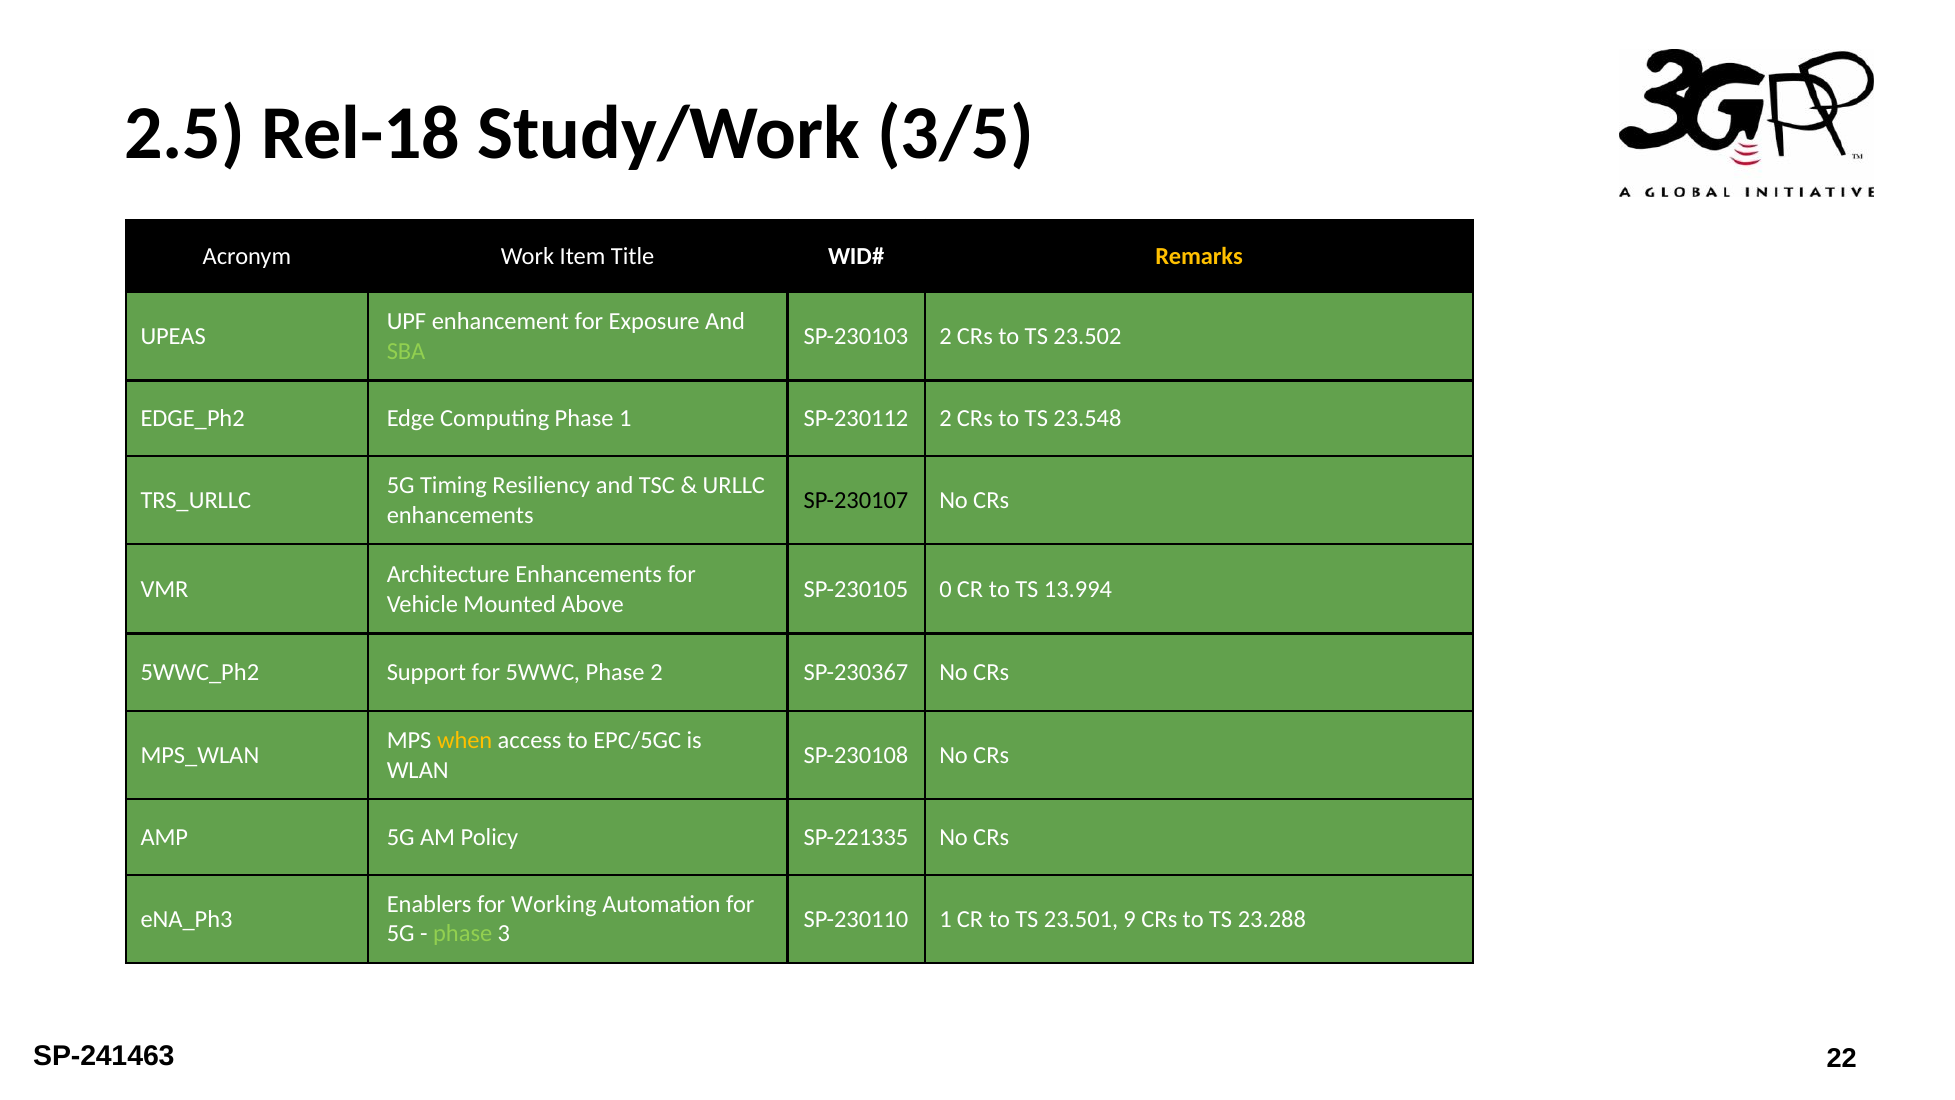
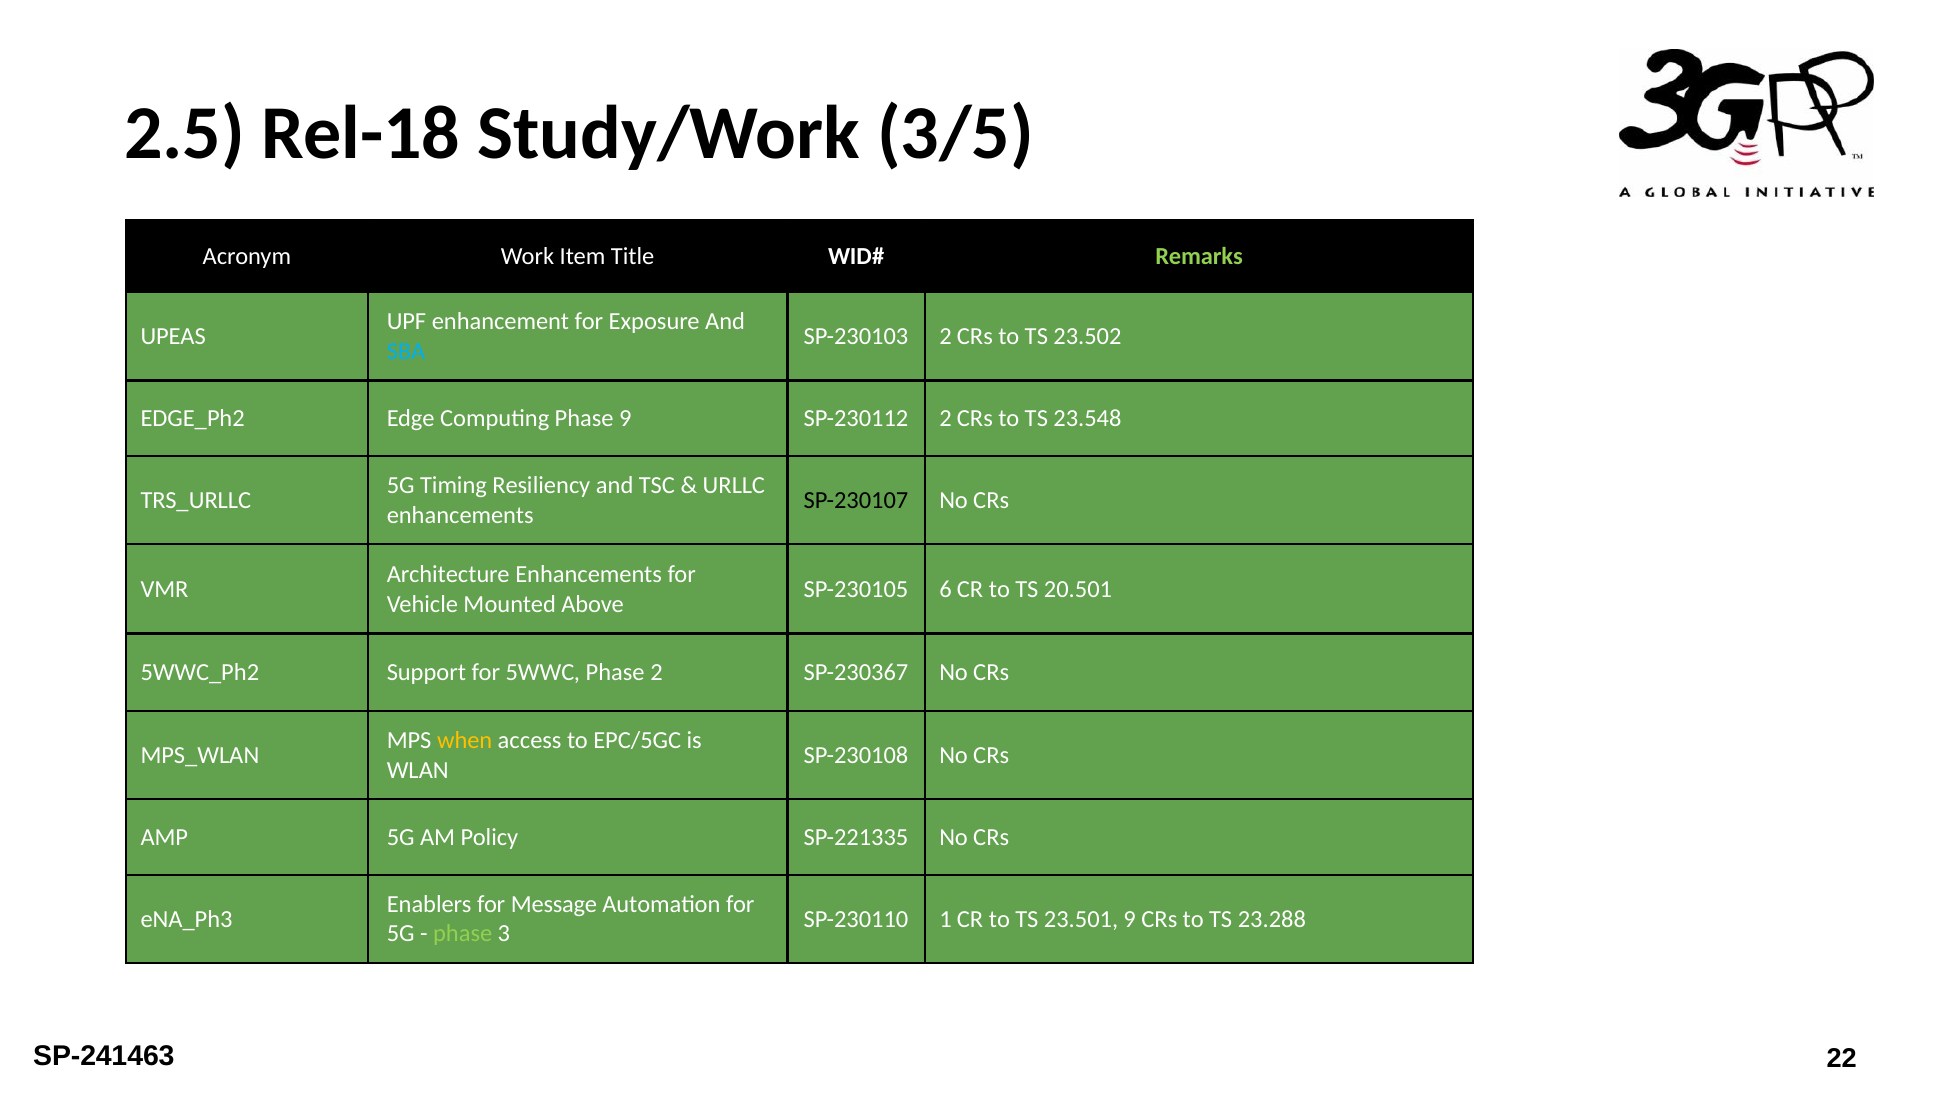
Remarks colour: yellow -> light green
SBA colour: light green -> light blue
Phase 1: 1 -> 9
0: 0 -> 6
13.994: 13.994 -> 20.501
Working: Working -> Message
